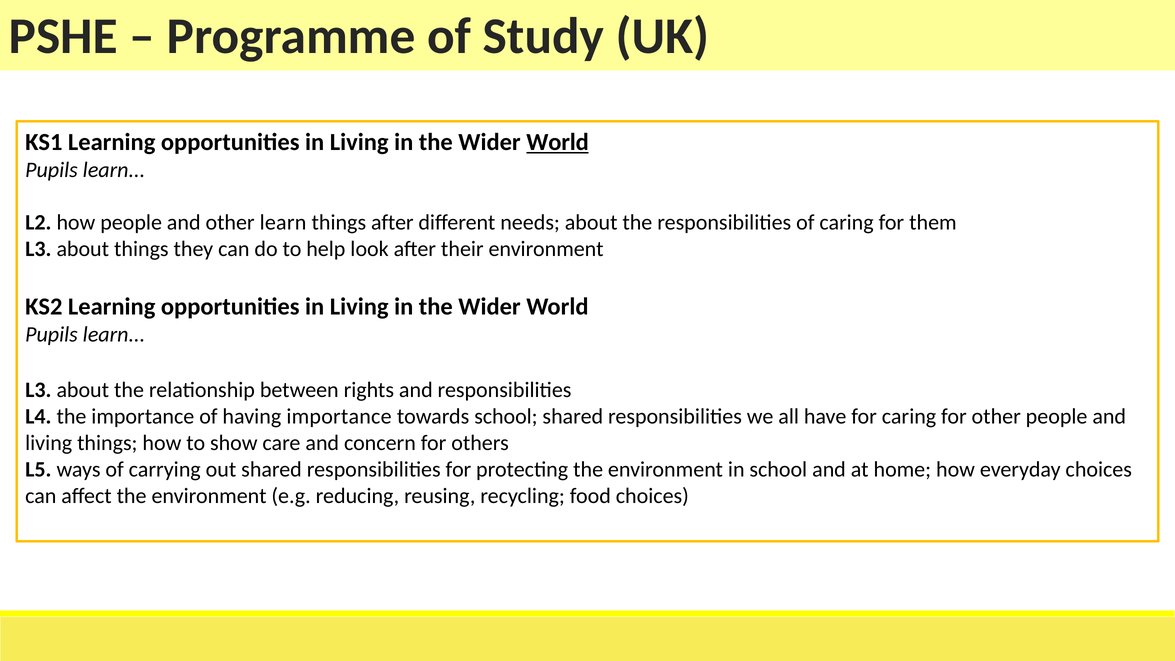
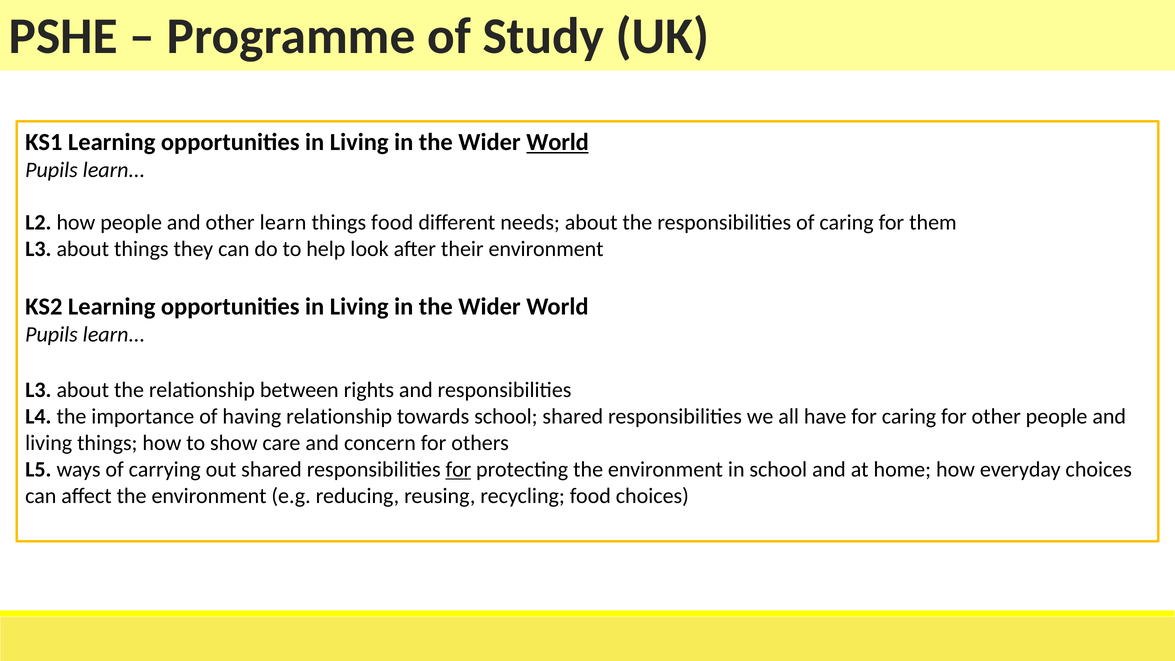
things after: after -> food
having importance: importance -> relationship
for at (458, 469) underline: none -> present
